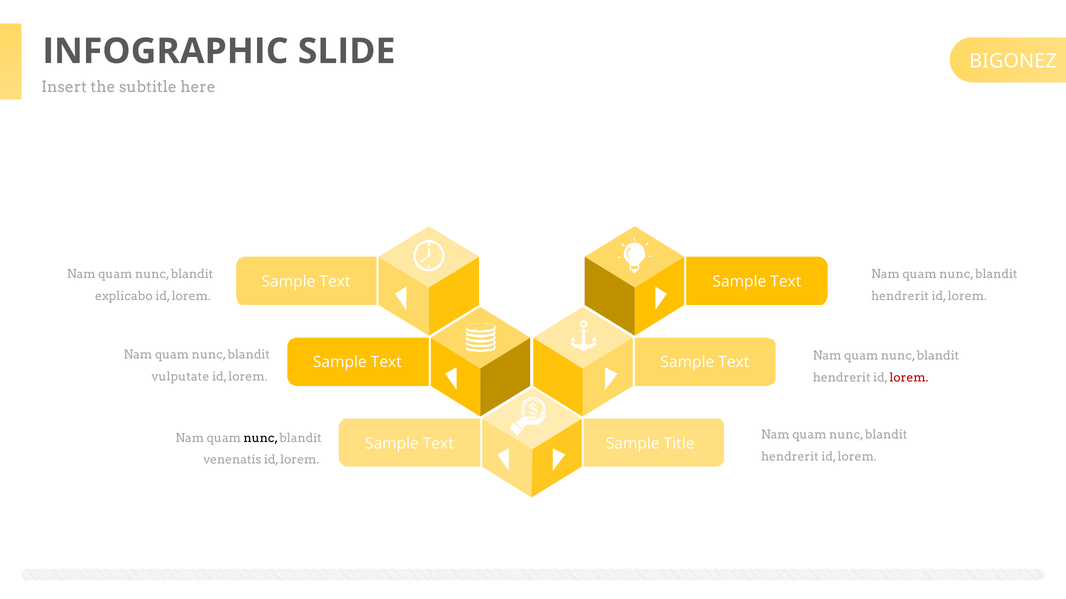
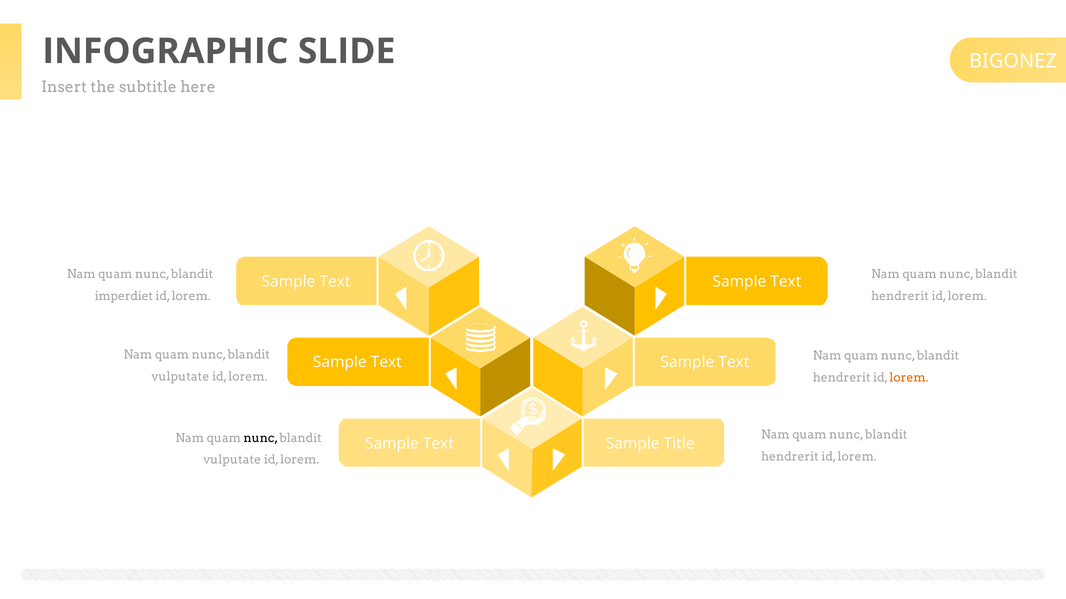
explicabo: explicabo -> imperdiet
lorem at (909, 378) colour: red -> orange
venenatis at (232, 460): venenatis -> vulputate
